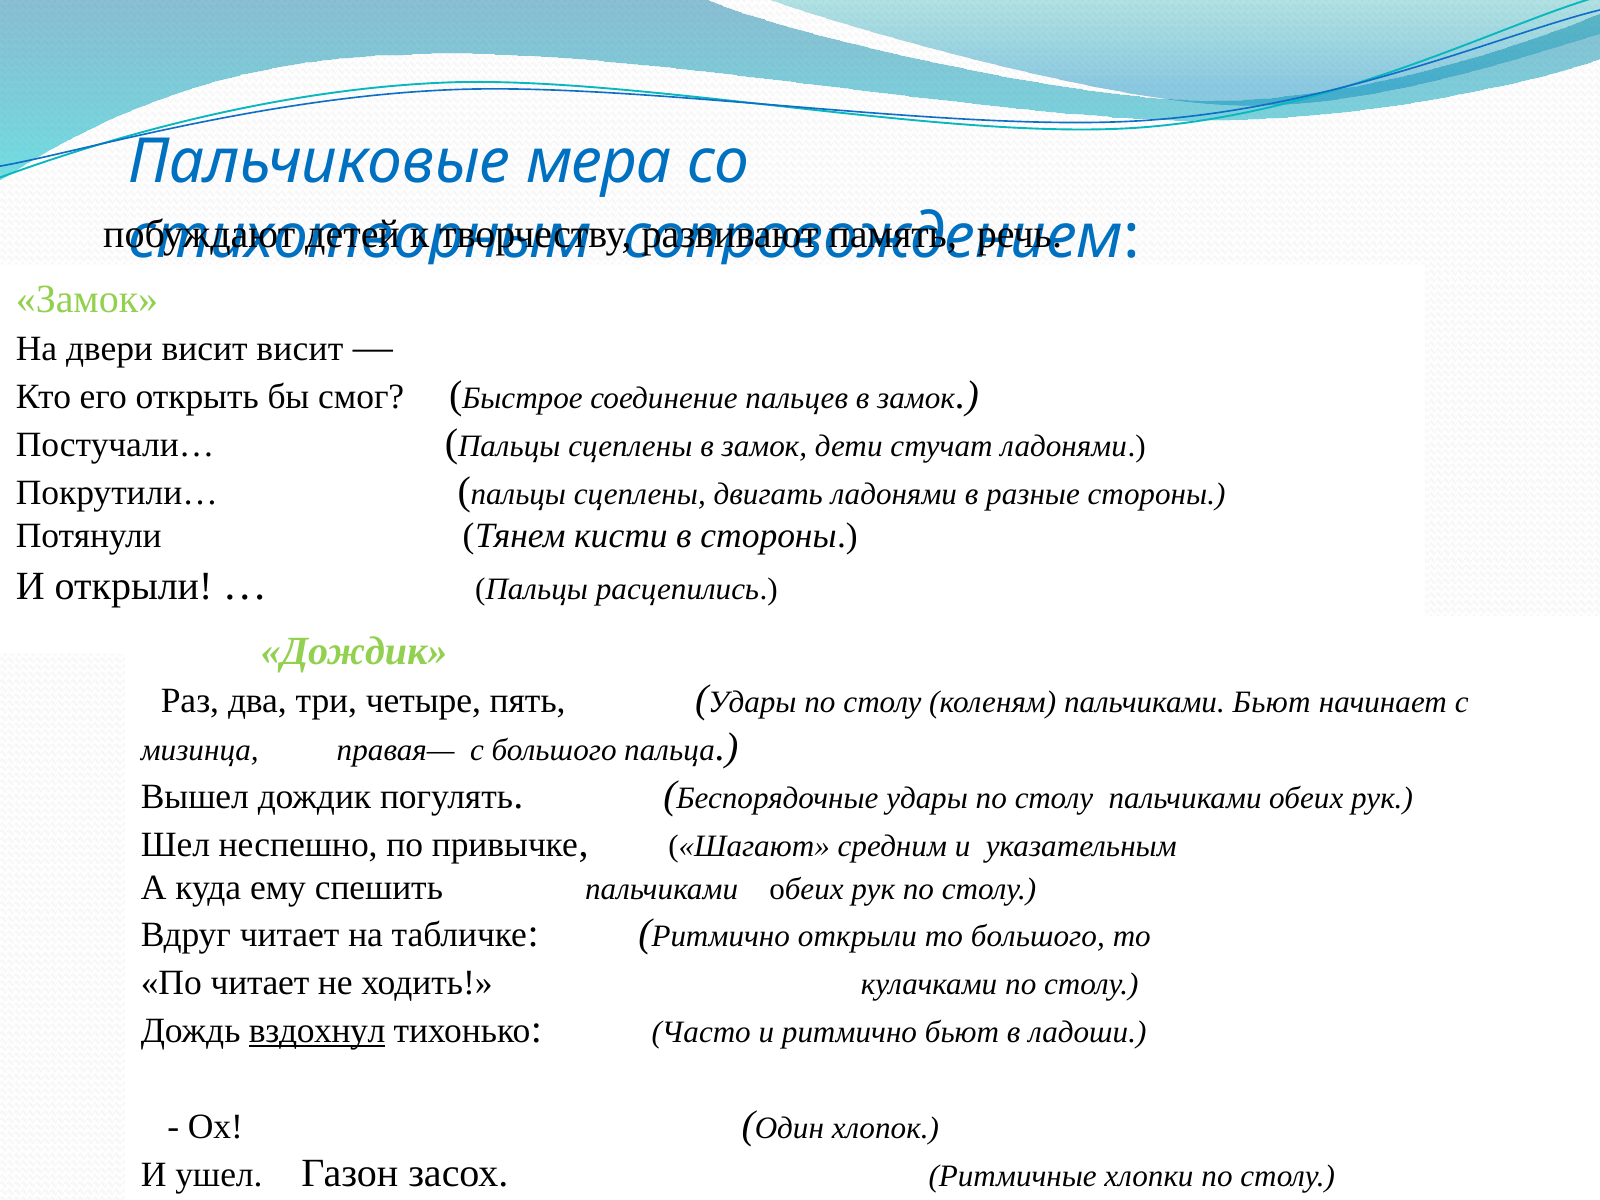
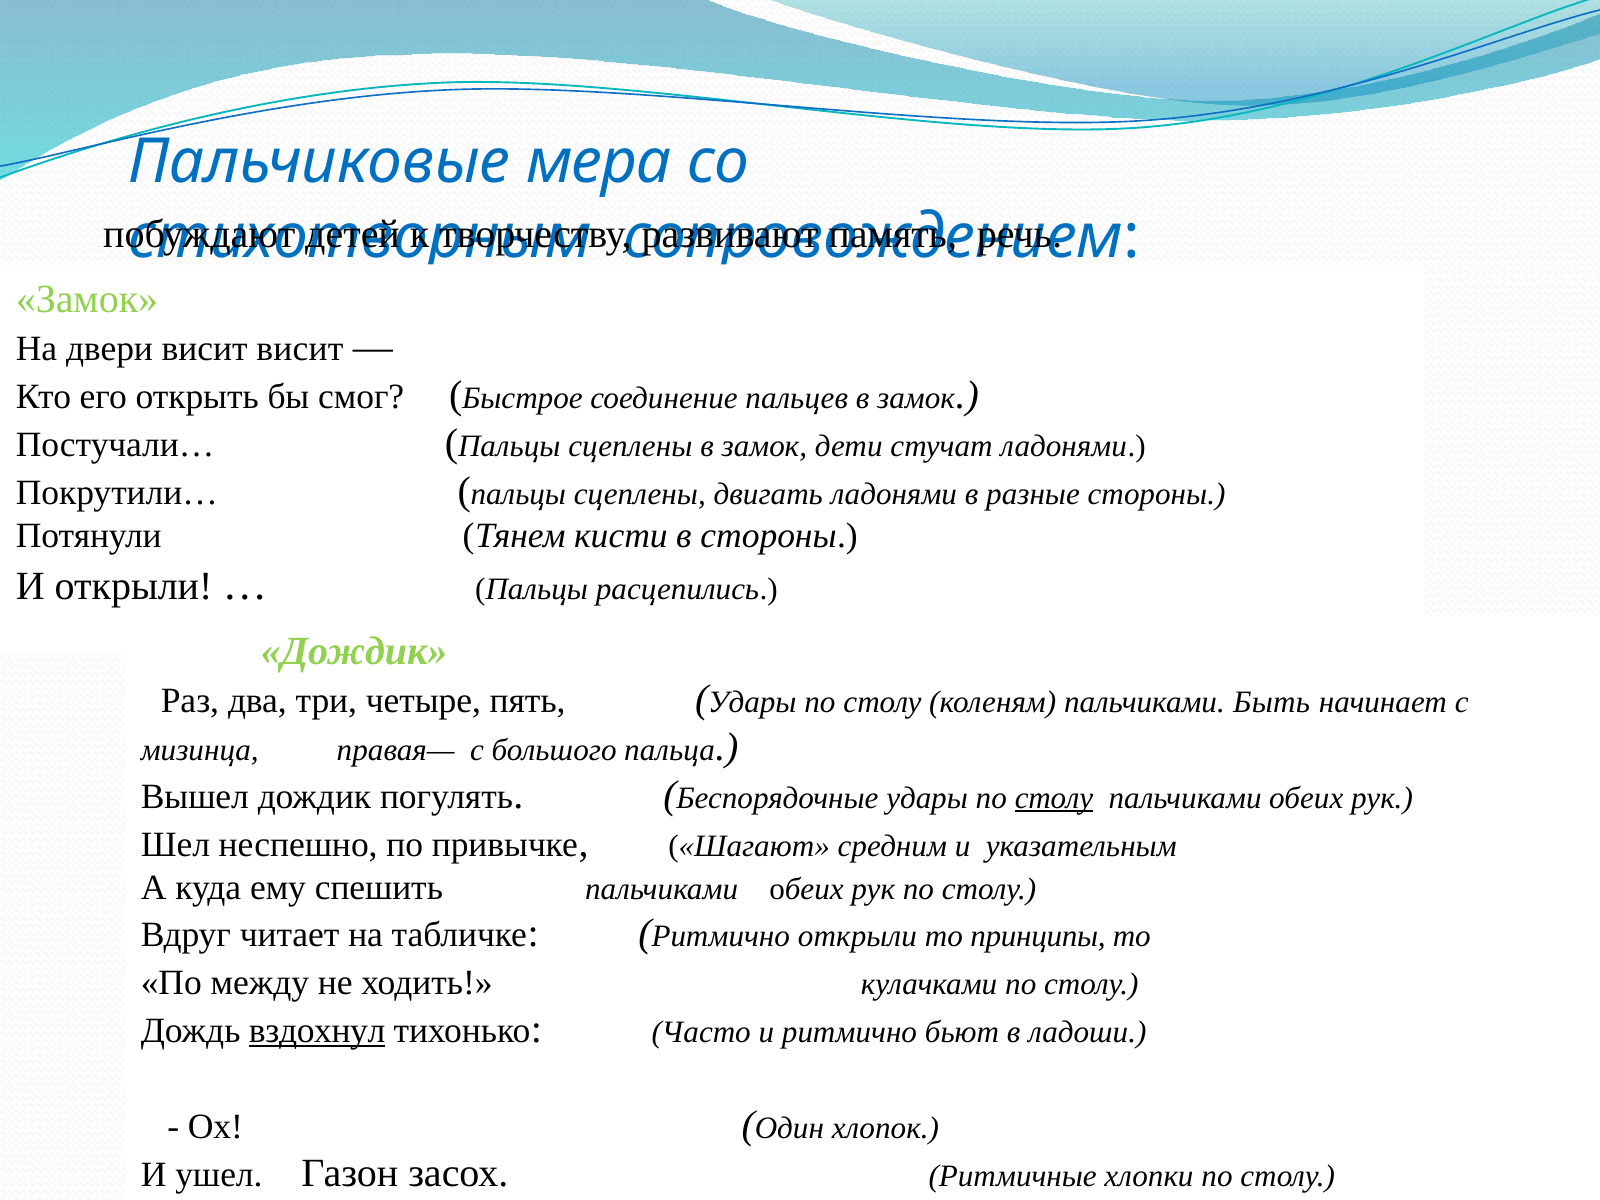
пальчиками Бьют: Бьют -> Быть
столу at (1054, 798) underline: none -> present
то большого: большого -> принципы
По читает: читает -> между
